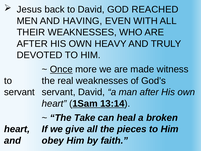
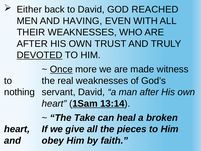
Jesus: Jesus -> Either
HEAVY: HEAVY -> TRUST
DEVOTED underline: none -> present
servant at (19, 92): servant -> nothing
